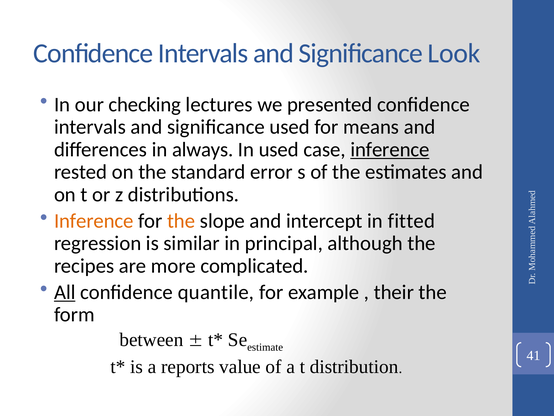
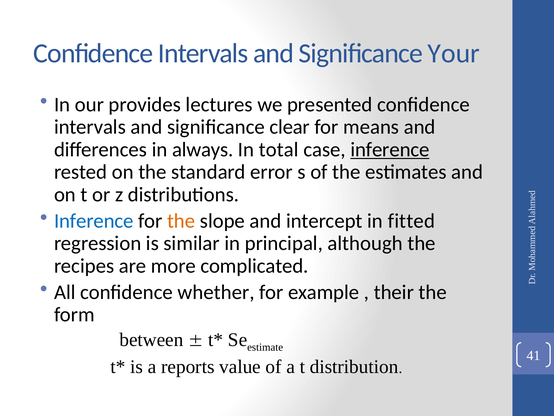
Look: Look -> Your
checking: checking -> provides
significance used: used -> clear
In used: used -> total
Inference at (94, 221) colour: orange -> blue
All underline: present -> none
quantile: quantile -> whether
